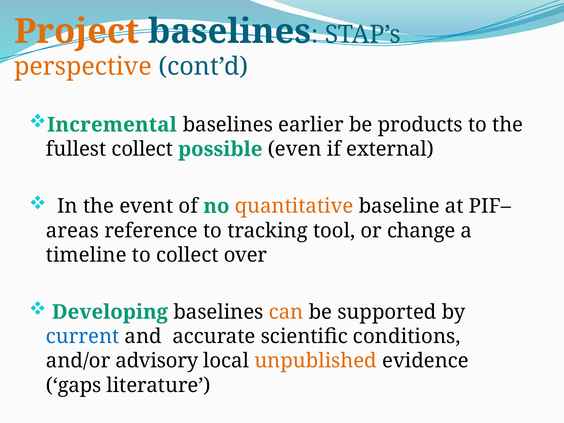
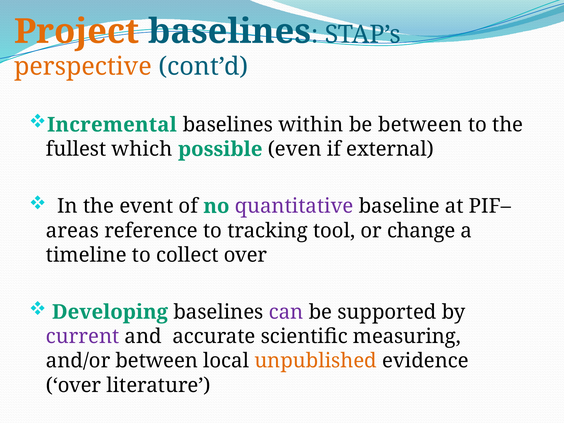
earlier: earlier -> within
be products: products -> between
fullest collect: collect -> which
quantitative colour: orange -> purple
can colour: orange -> purple
current colour: blue -> purple
conditions: conditions -> measuring
and/or advisory: advisory -> between
gaps at (74, 385): gaps -> over
